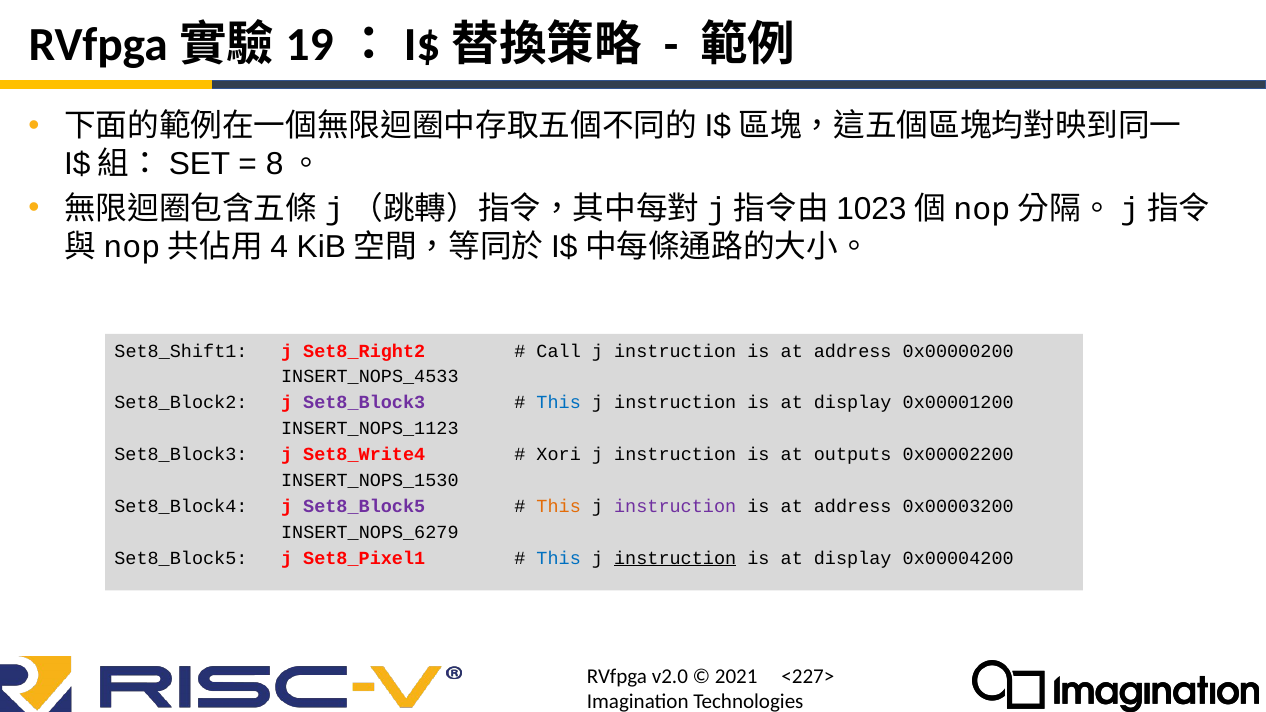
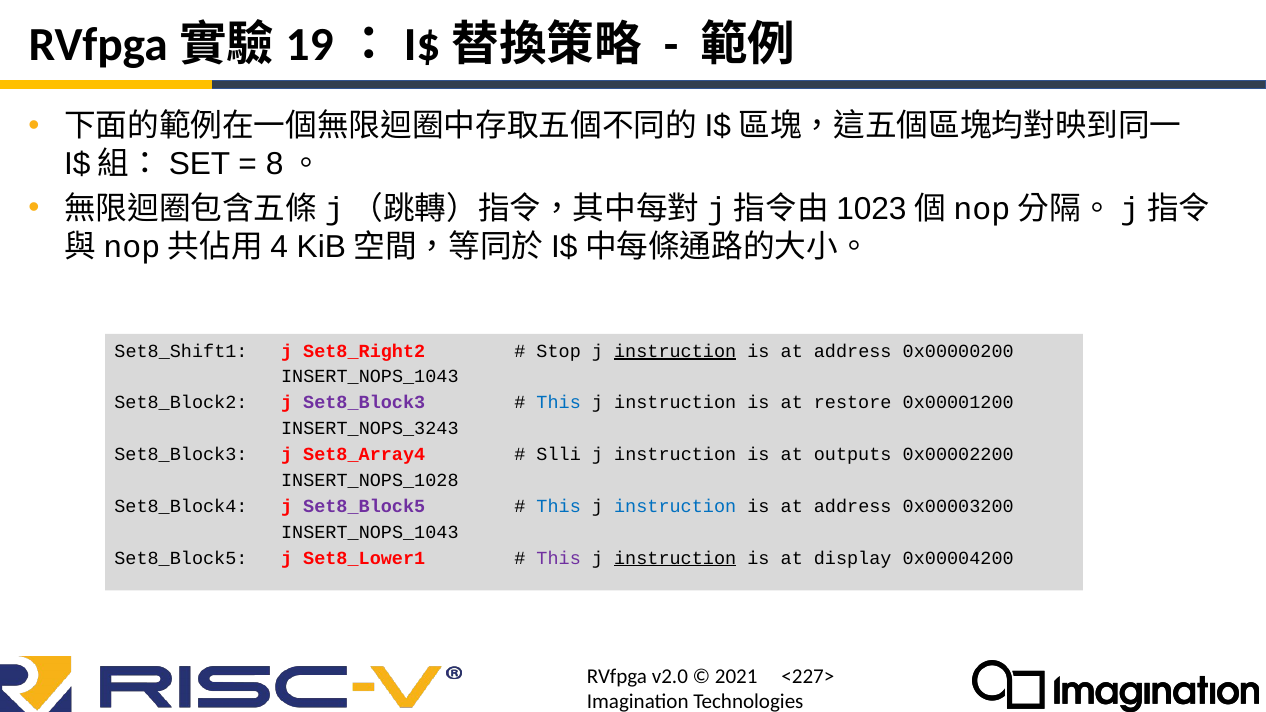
Call: Call -> Stop
instruction at (675, 351) underline: none -> present
INSERT_NOPS_4533 at (370, 377): INSERT_NOPS_4533 -> INSERT_NOPS_1043
display at (853, 403): display -> restore
INSERT_NOPS_1123: INSERT_NOPS_1123 -> INSERT_NOPS_3243
Set8_Write4: Set8_Write4 -> Set8_Array4
Xori: Xori -> Slli
INSERT_NOPS_1530: INSERT_NOPS_1530 -> INSERT_NOPS_1028
This at (559, 506) colour: orange -> blue
instruction at (675, 506) colour: purple -> blue
INSERT_NOPS_6279 at (370, 532): INSERT_NOPS_6279 -> INSERT_NOPS_1043
Set8_Pixel1: Set8_Pixel1 -> Set8_Lower1
This at (559, 558) colour: blue -> purple
